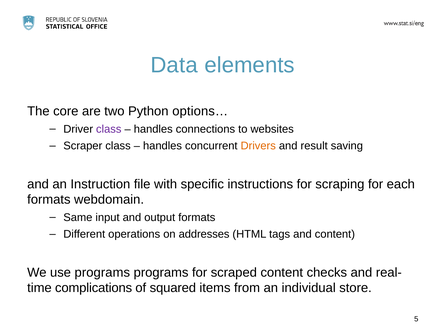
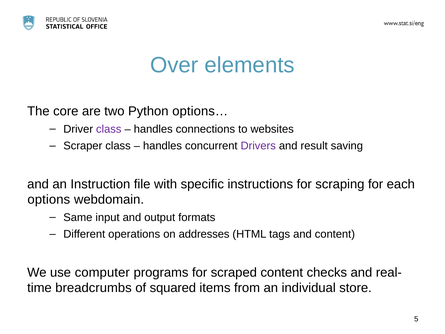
Data: Data -> Over
Drivers colour: orange -> purple
formats at (49, 199): formats -> options
use programs: programs -> computer
complications: complications -> breadcrumbs
